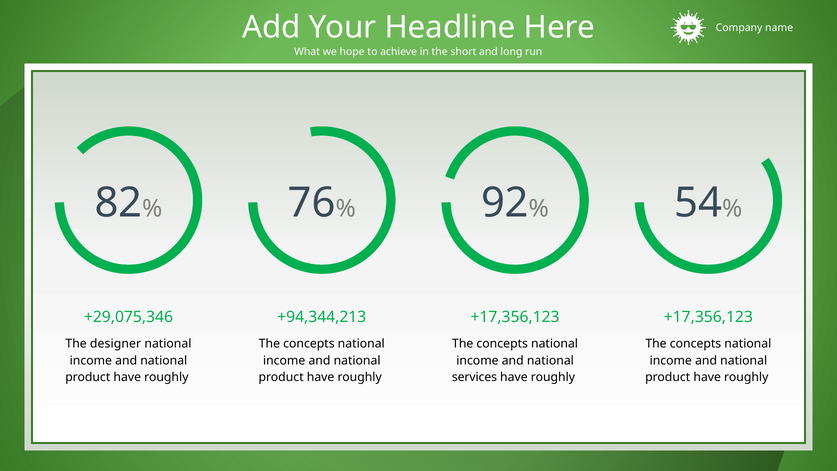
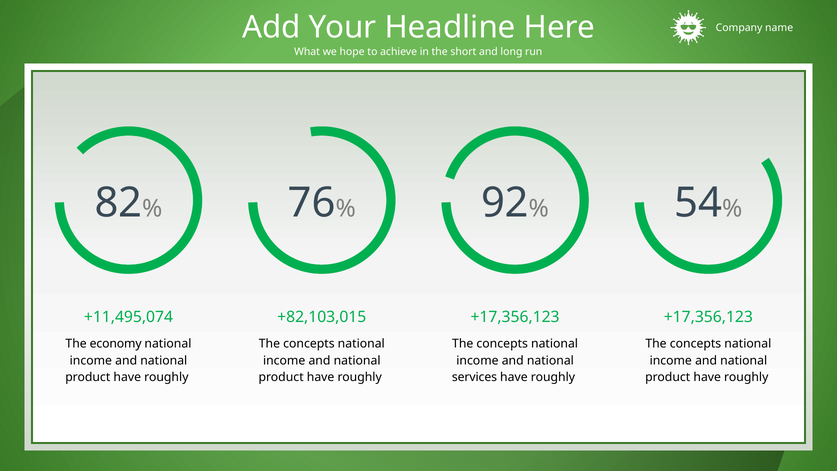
+29,075,346: +29,075,346 -> +11,495,074
+94,344,213: +94,344,213 -> +82,103,015
designer: designer -> economy
